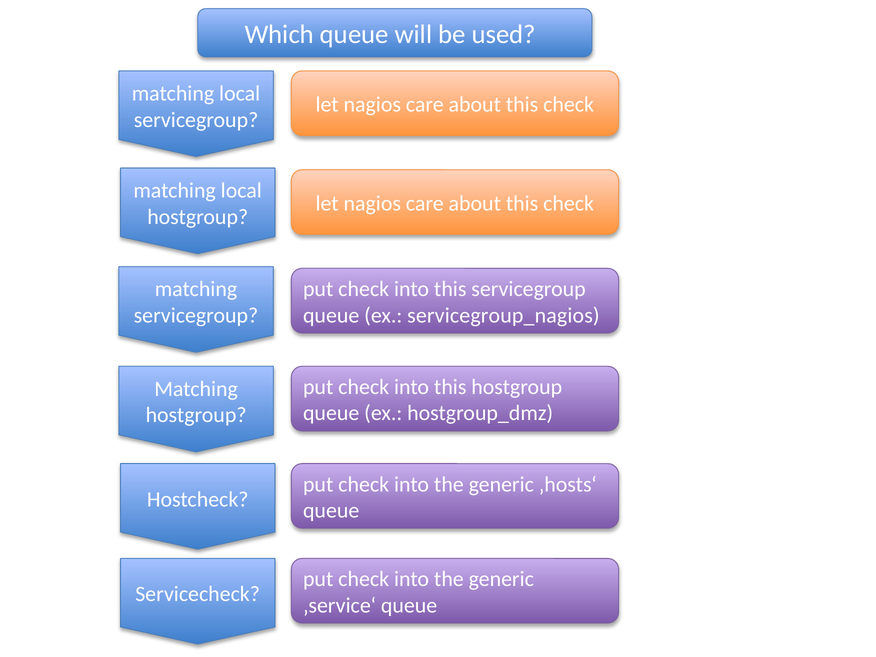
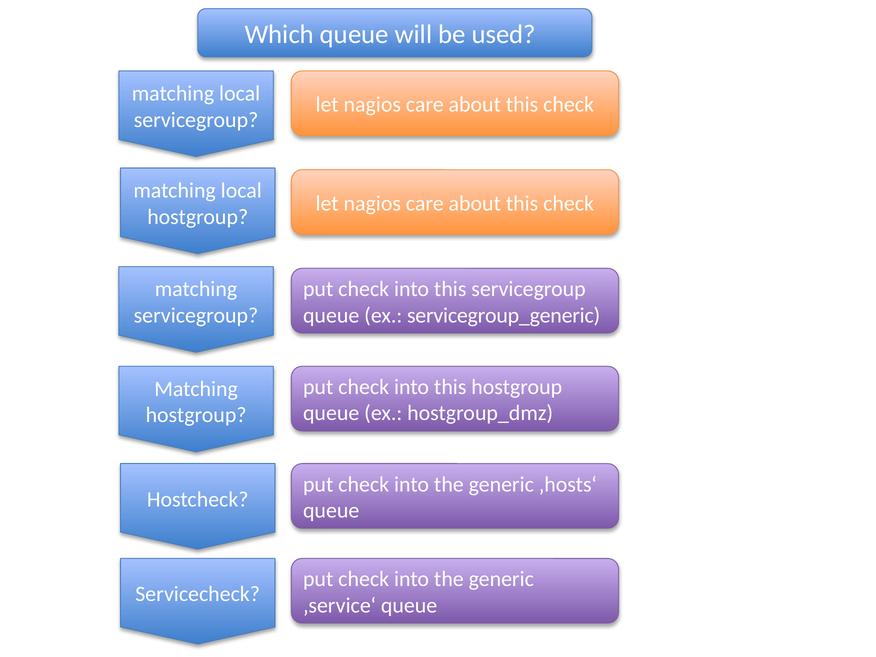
servicegroup_nagios: servicegroup_nagios -> servicegroup_generic
